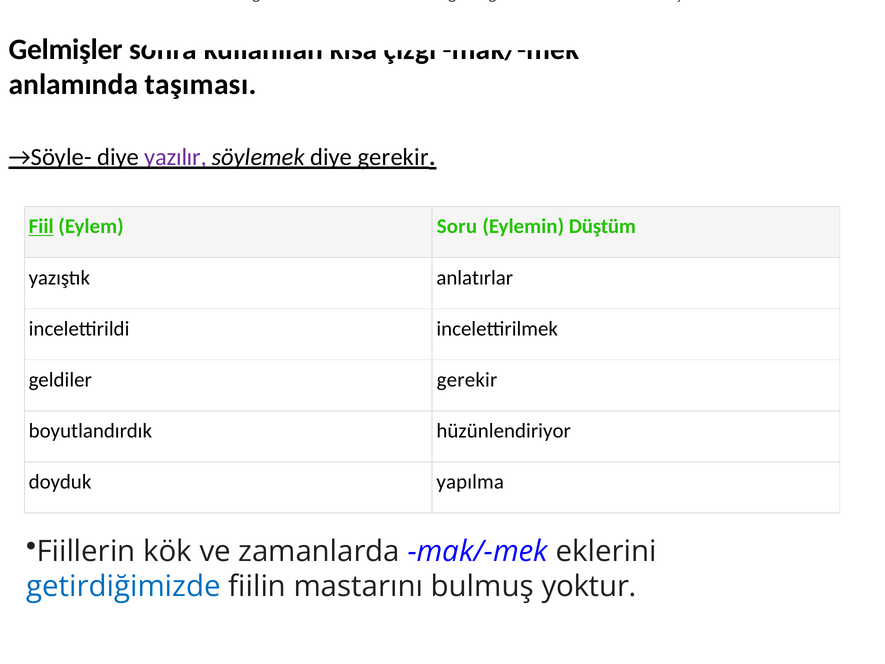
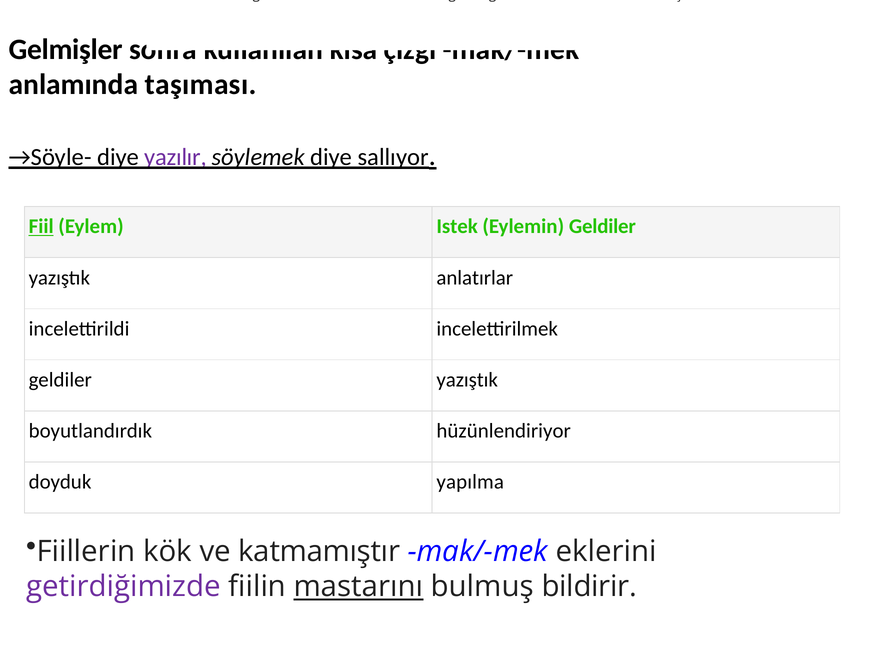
diye gerekir: gerekir -> sallıyor
Soru: Soru -> Istek
Eylemin Düştüm: Düştüm -> Geldiler
gerekir at (467, 380): gerekir -> yazıştık
zamanlarda: zamanlarda -> katmamıştır
getirdiğimizde at (123, 587) colour: blue -> purple
mastarını at (358, 587) underline: none -> present
yoktur: yoktur -> bildirir
